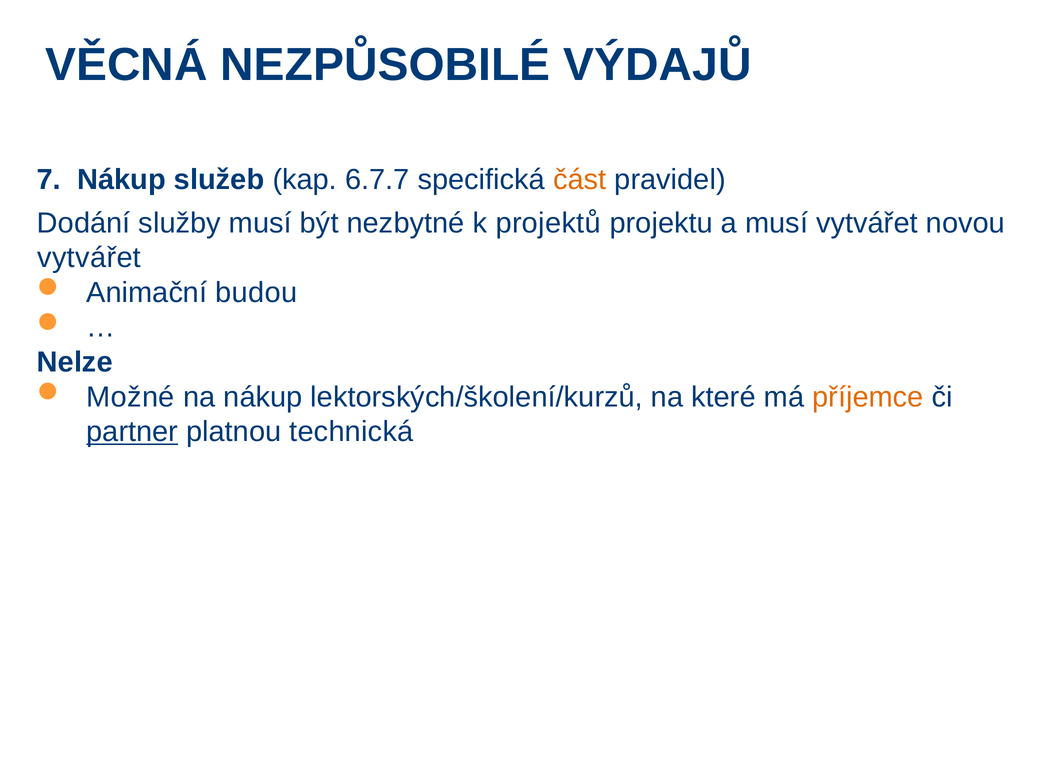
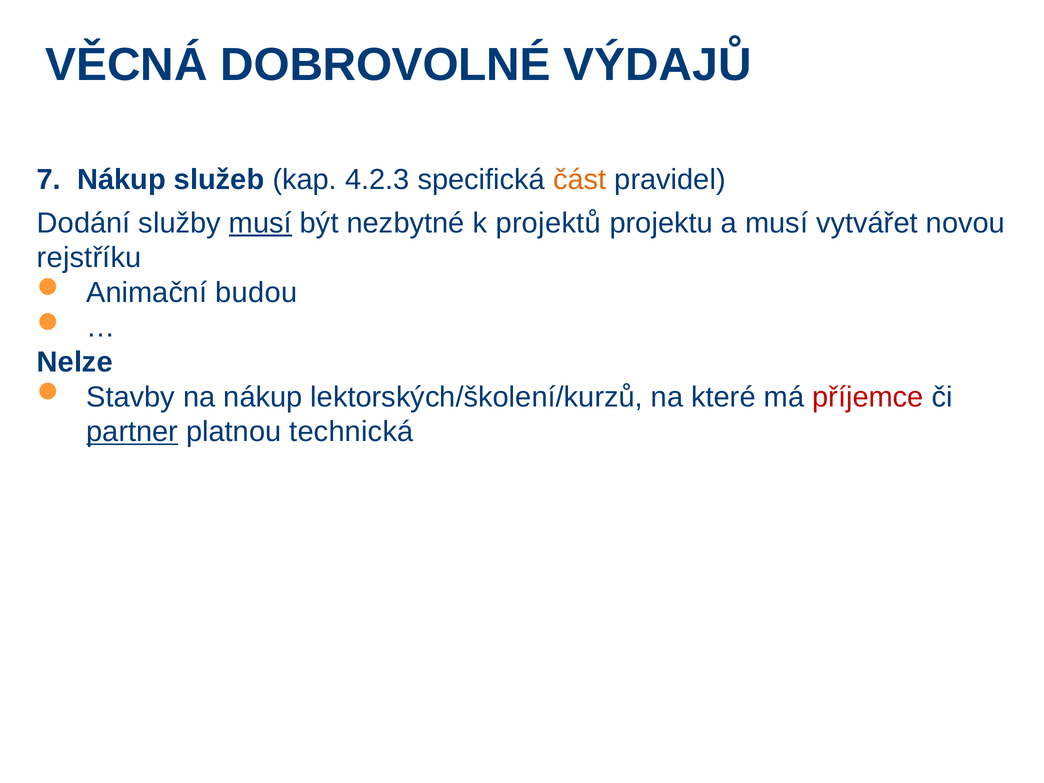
NEZPŮSOBILÉ: NEZPŮSOBILÉ -> DOBROVOLNÉ
6.7.7: 6.7.7 -> 4.2.3
musí at (260, 223) underline: none -> present
vytvářet at (89, 258): vytvářet -> rejstříku
Možné: Možné -> Stavby
příjemce colour: orange -> red
